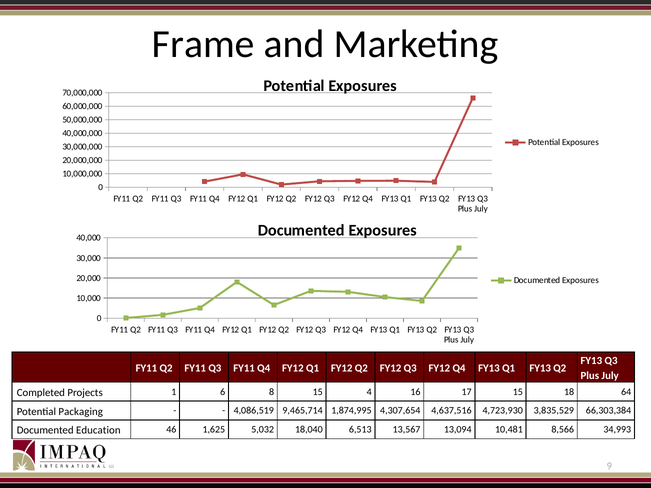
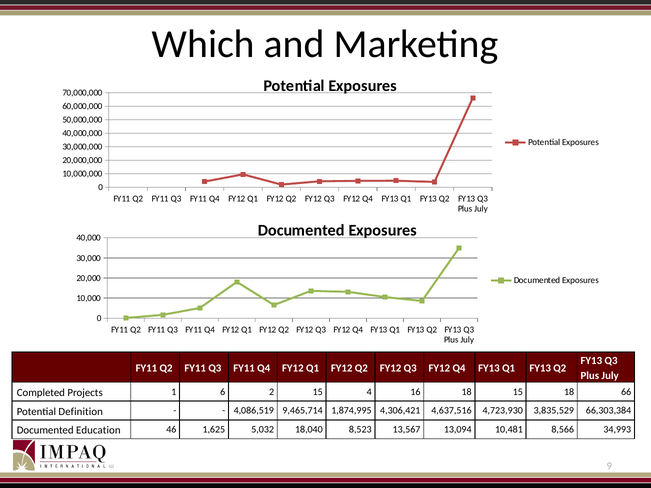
Frame: Frame -> Which
8: 8 -> 2
16 17: 17 -> 18
64: 64 -> 66
Packaging: Packaging -> Definition
4,307,654: 4,307,654 -> 4,306,421
6,513: 6,513 -> 8,523
